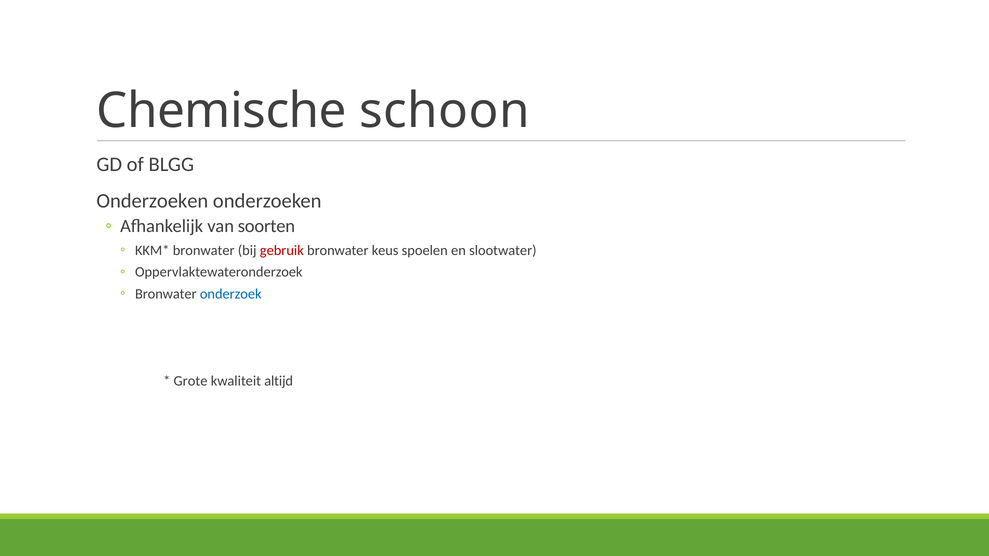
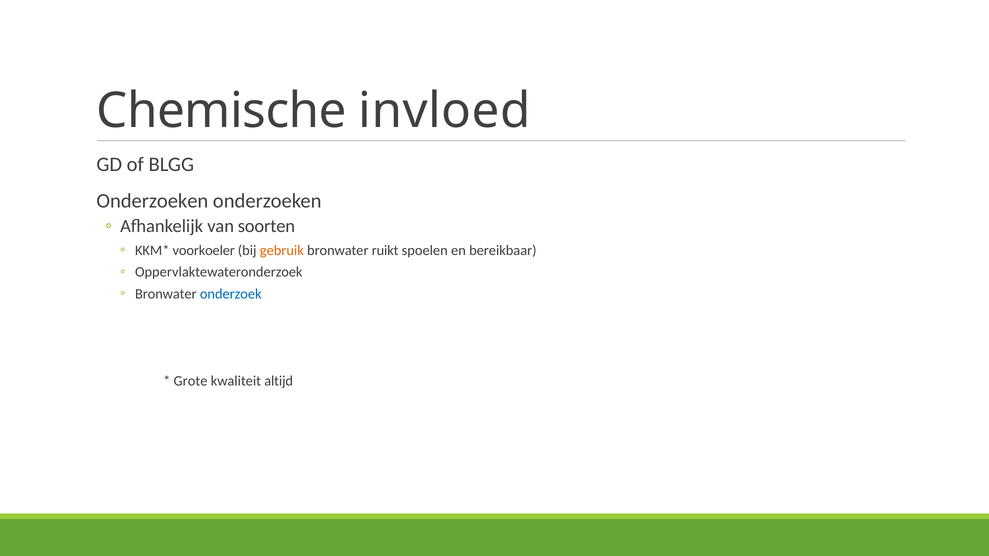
schoon: schoon -> invloed
bronwater at (204, 250): bronwater -> voorkoeler
gebruik colour: red -> orange
keus: keus -> ruikt
slootwater: slootwater -> bereikbaar
